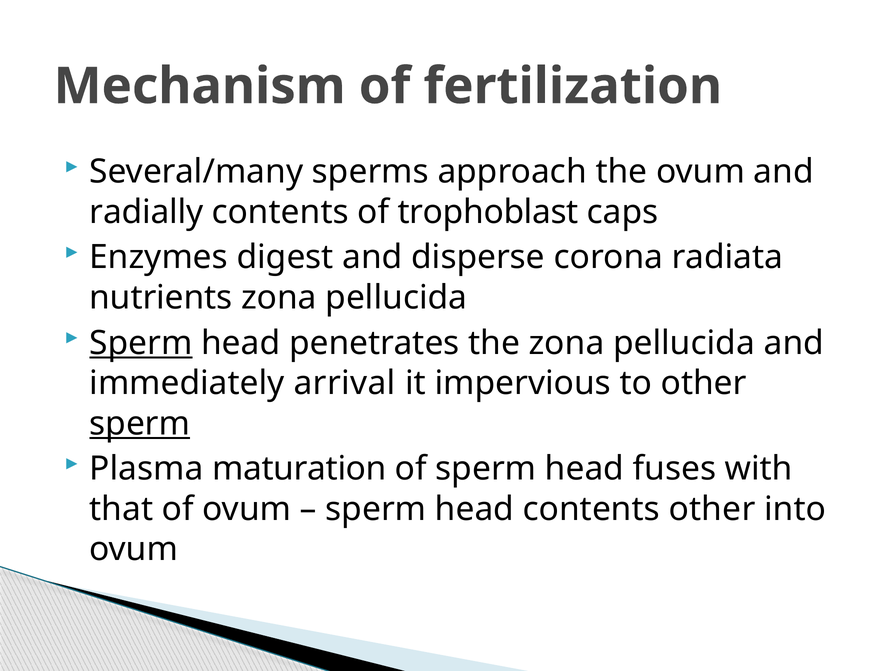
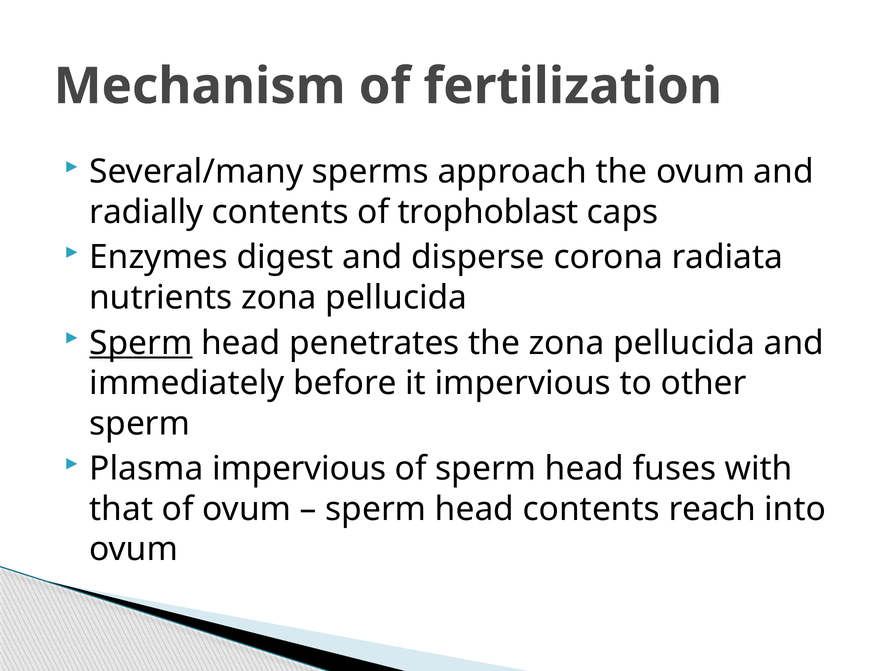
arrival: arrival -> before
sperm at (140, 424) underline: present -> none
Plasma maturation: maturation -> impervious
contents other: other -> reach
